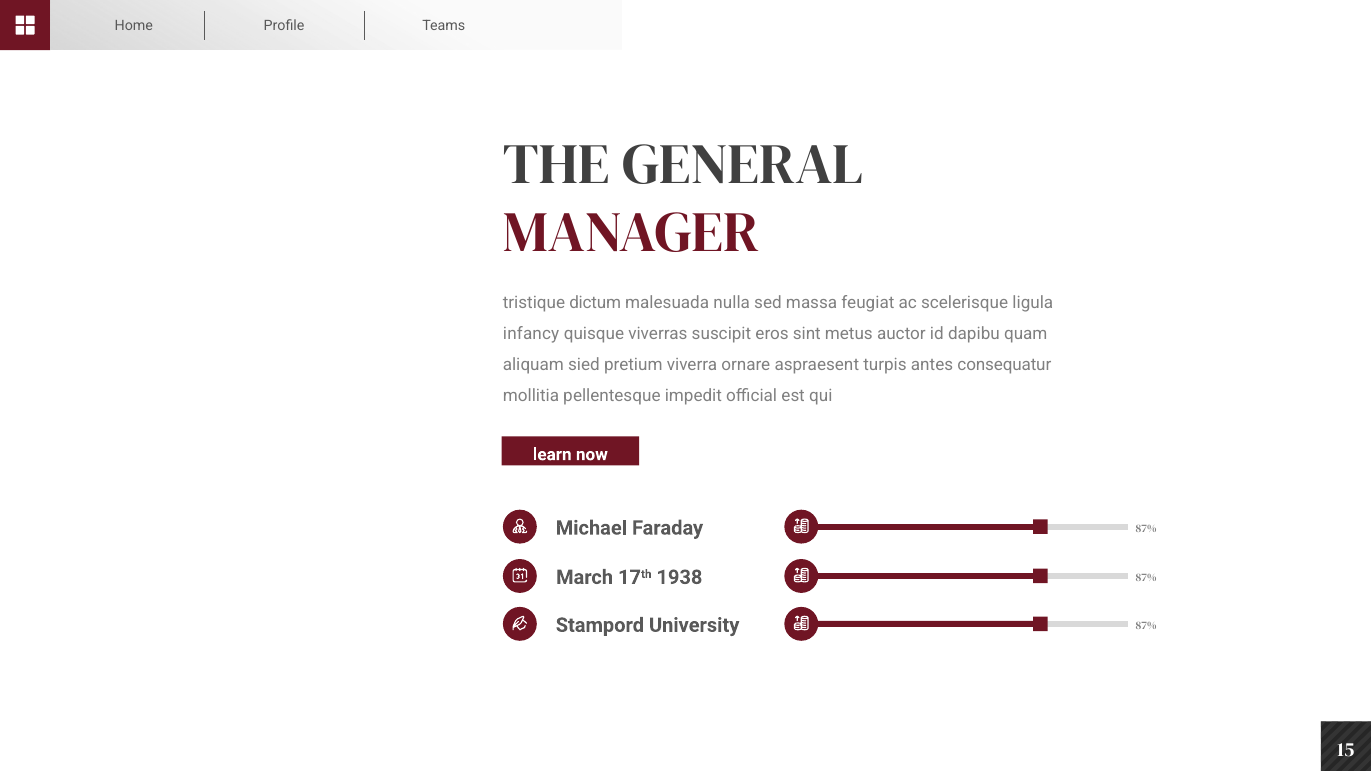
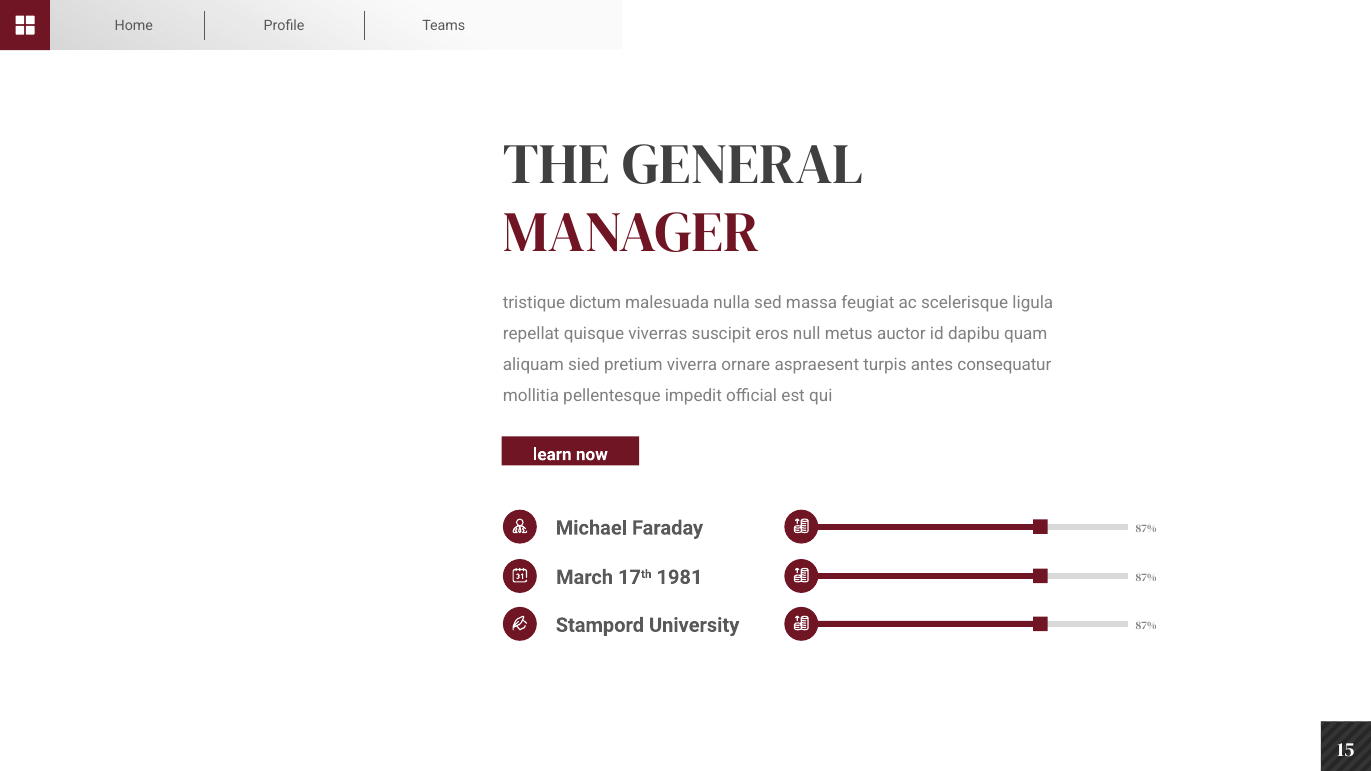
infancy: infancy -> repellat
sint: sint -> null
1938: 1938 -> 1981
